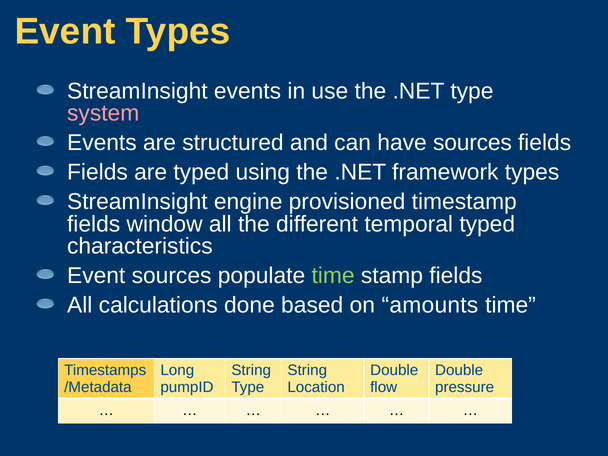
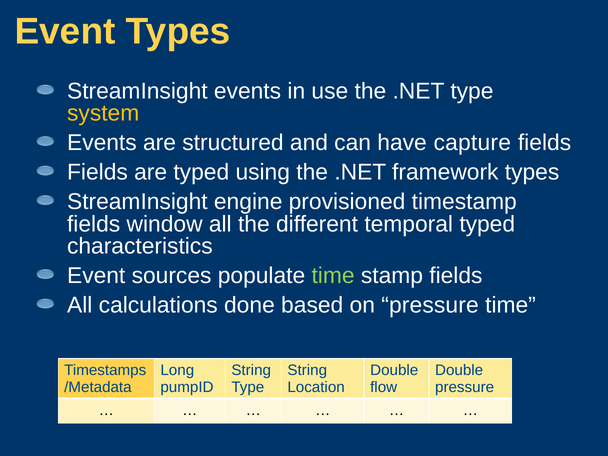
system colour: pink -> yellow
have sources: sources -> capture
on amounts: amounts -> pressure
